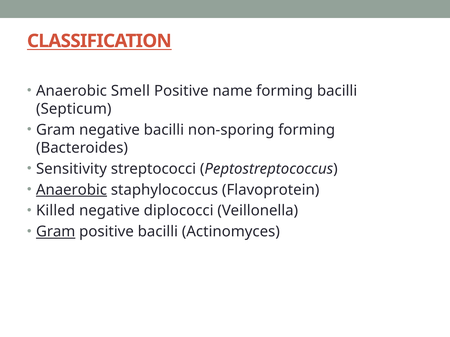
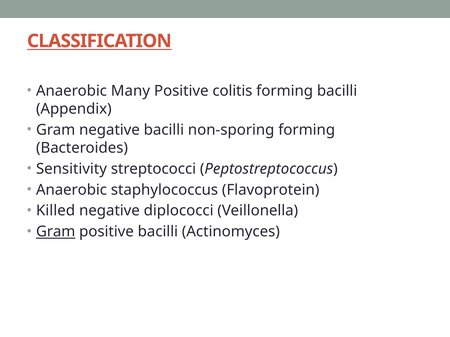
Smell: Smell -> Many
name: name -> colitis
Septicum: Septicum -> Appendix
Anaerobic at (71, 190) underline: present -> none
